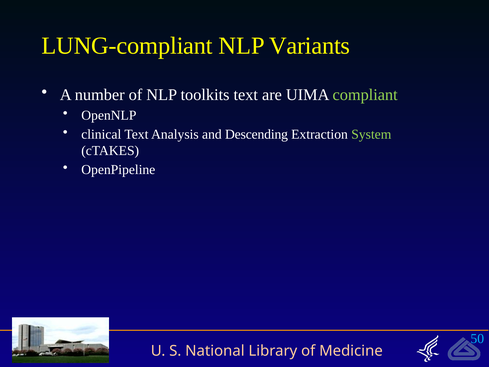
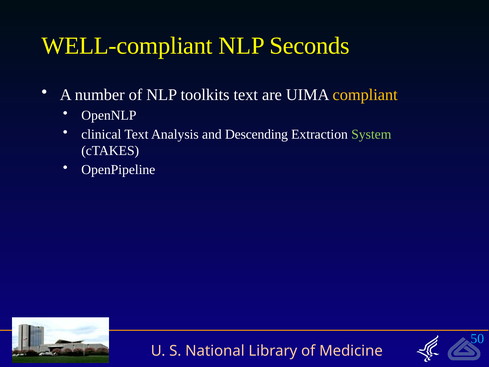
LUNG-compliant: LUNG-compliant -> WELL-compliant
Variants: Variants -> Seconds
compliant colour: light green -> yellow
